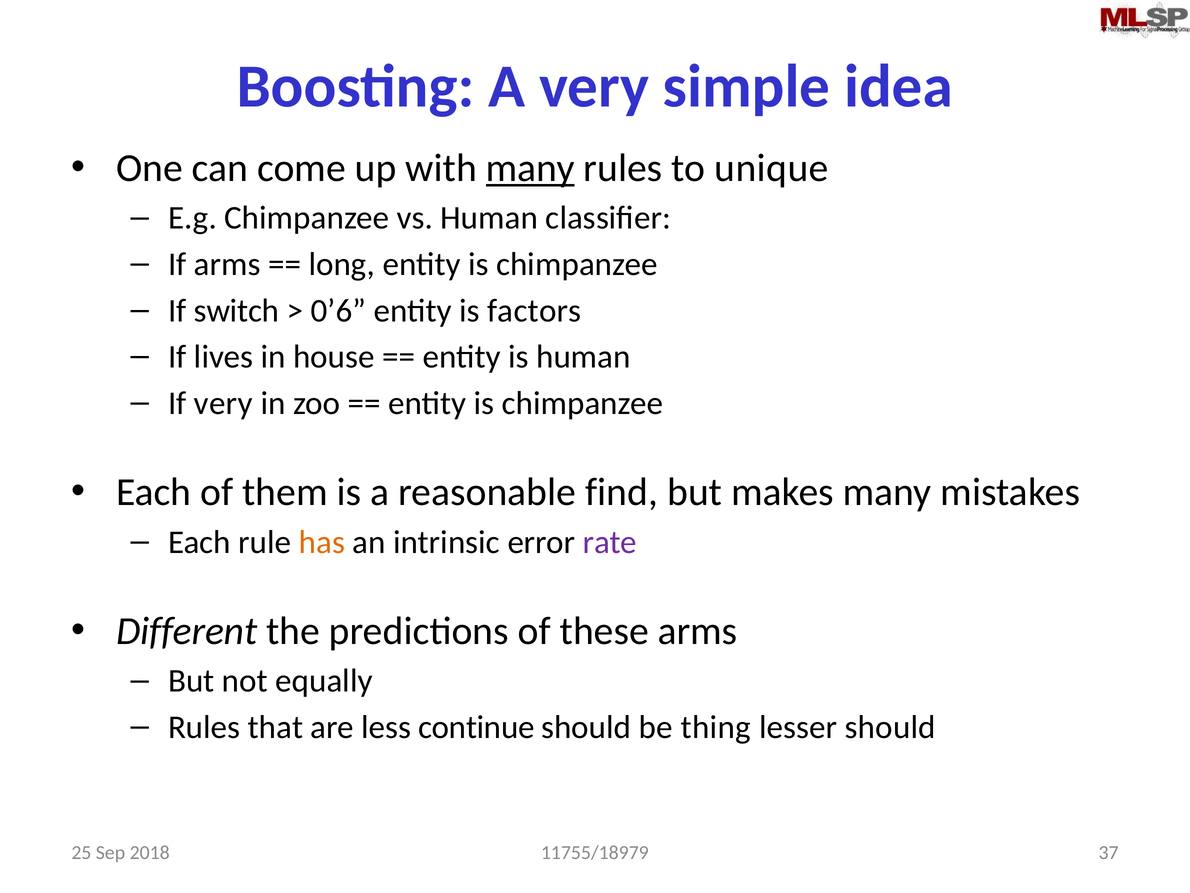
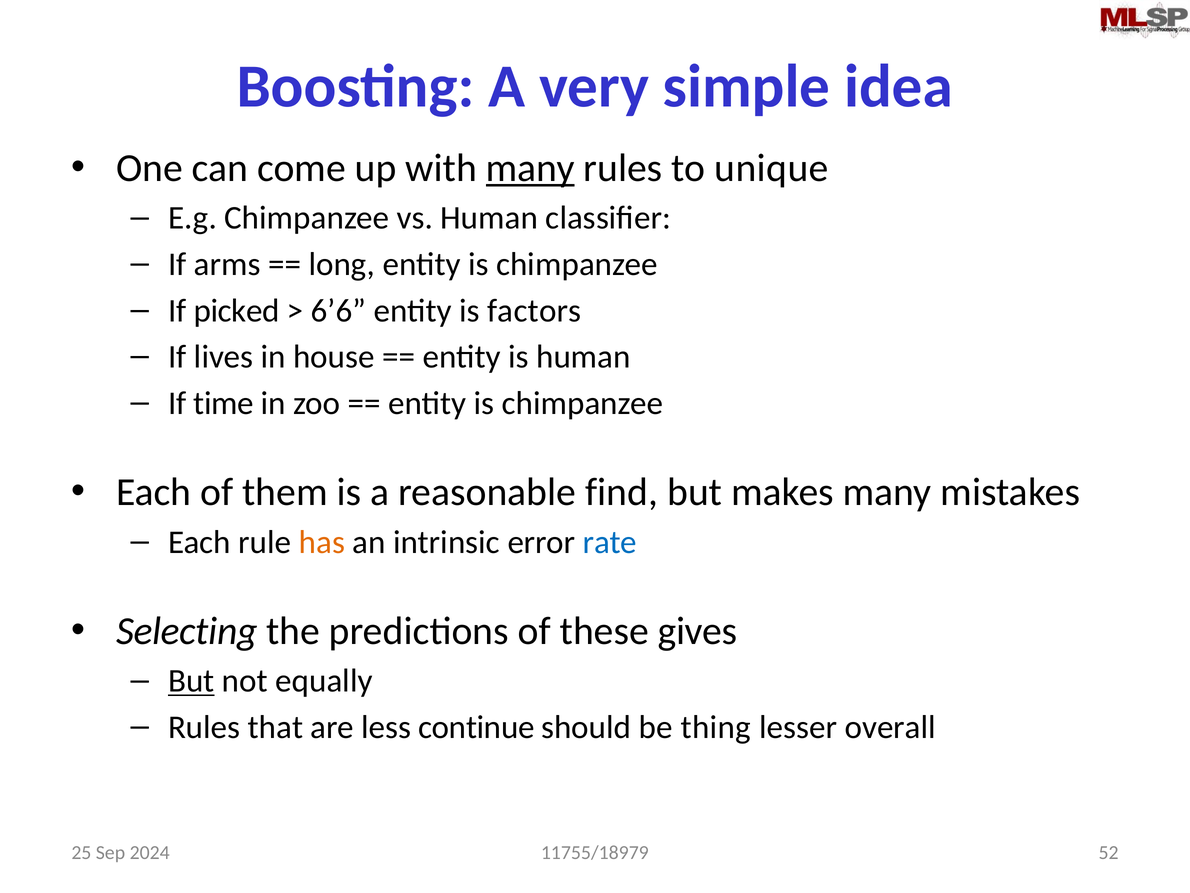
switch: switch -> picked
0’6: 0’6 -> 6’6
If very: very -> time
rate colour: purple -> blue
Different: Different -> Selecting
these arms: arms -> gives
But at (191, 681) underline: none -> present
lesser should: should -> overall
2018: 2018 -> 2024
37: 37 -> 52
